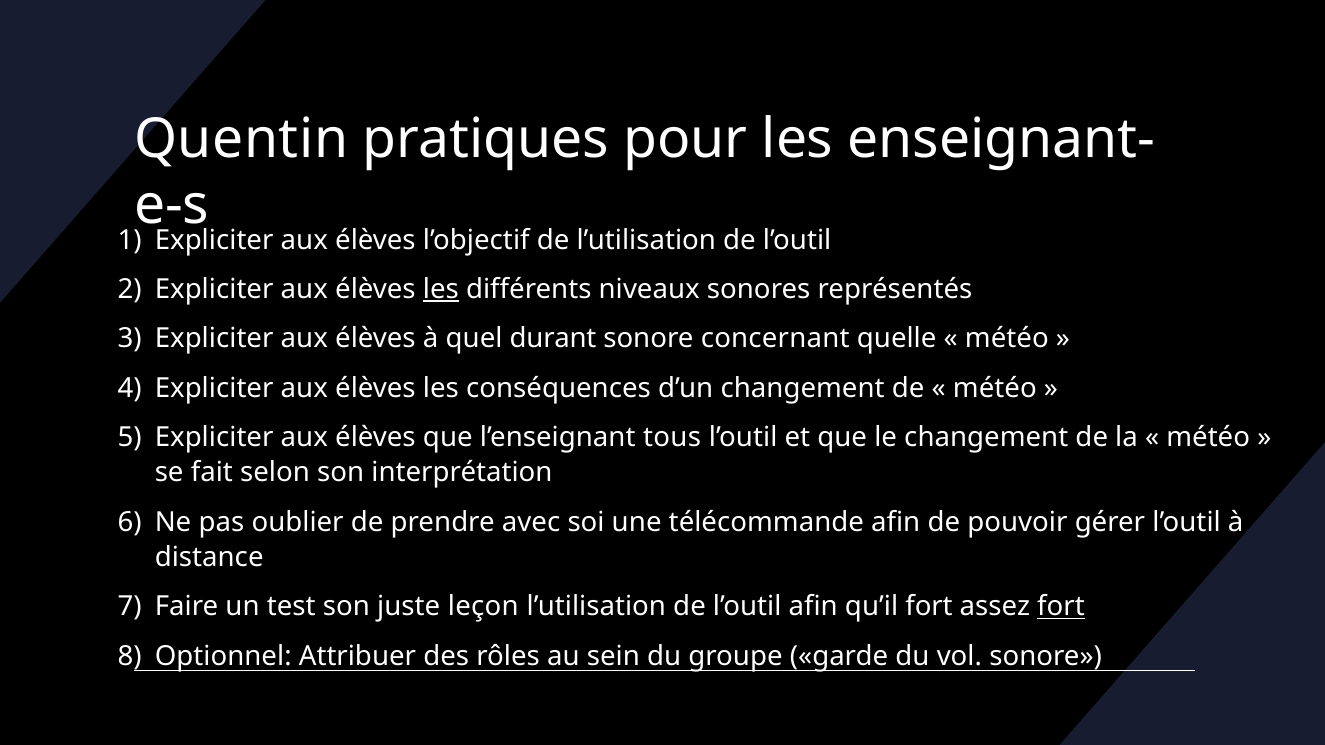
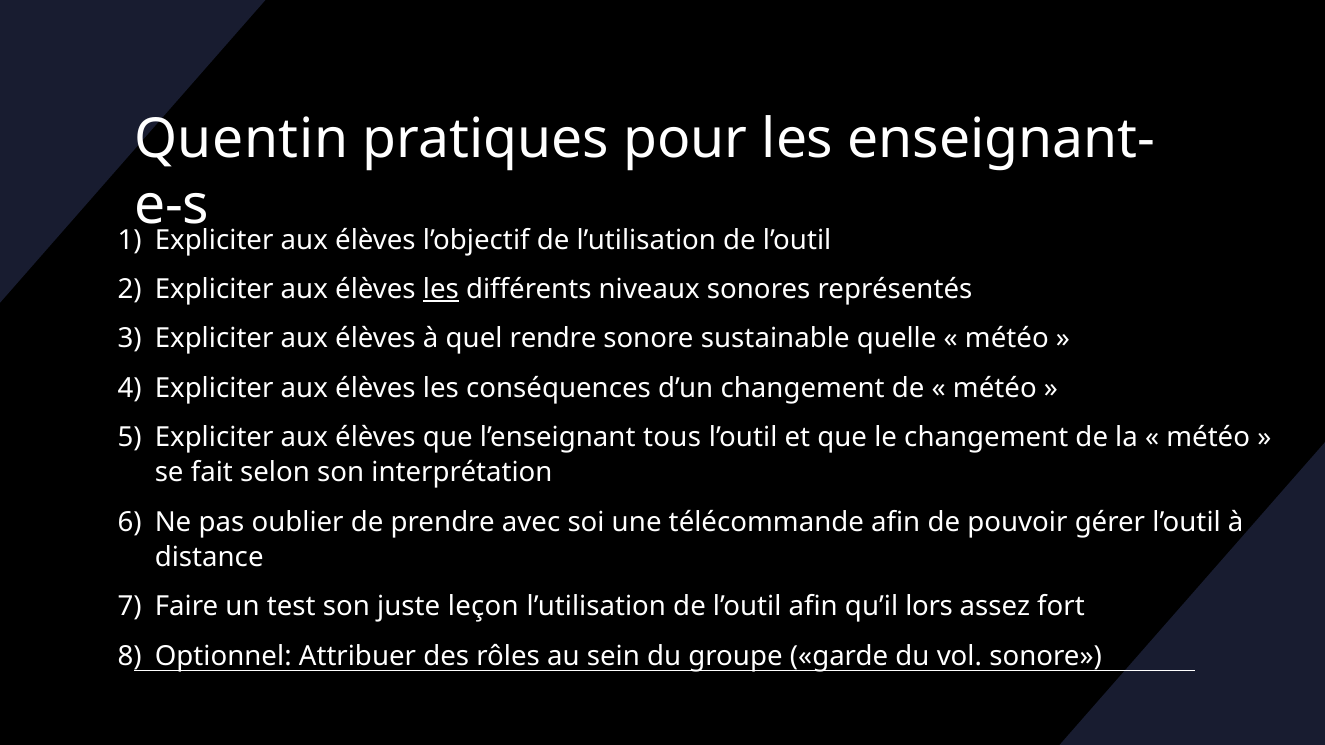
durant: durant -> rendre
concernant: concernant -> sustainable
qu’il fort: fort -> lors
fort at (1061, 607) underline: present -> none
